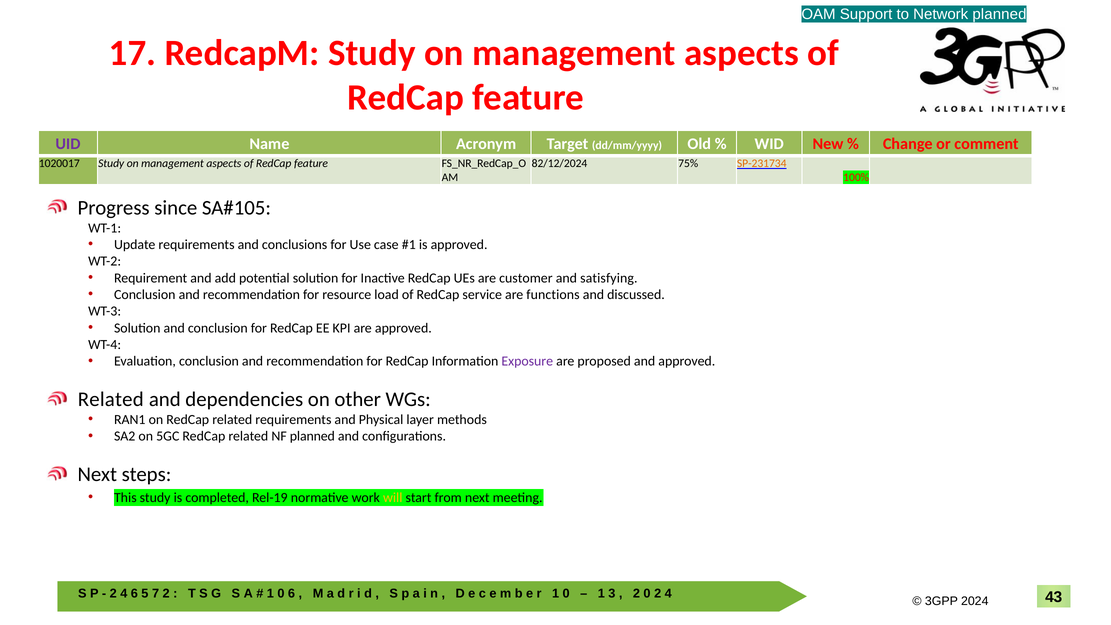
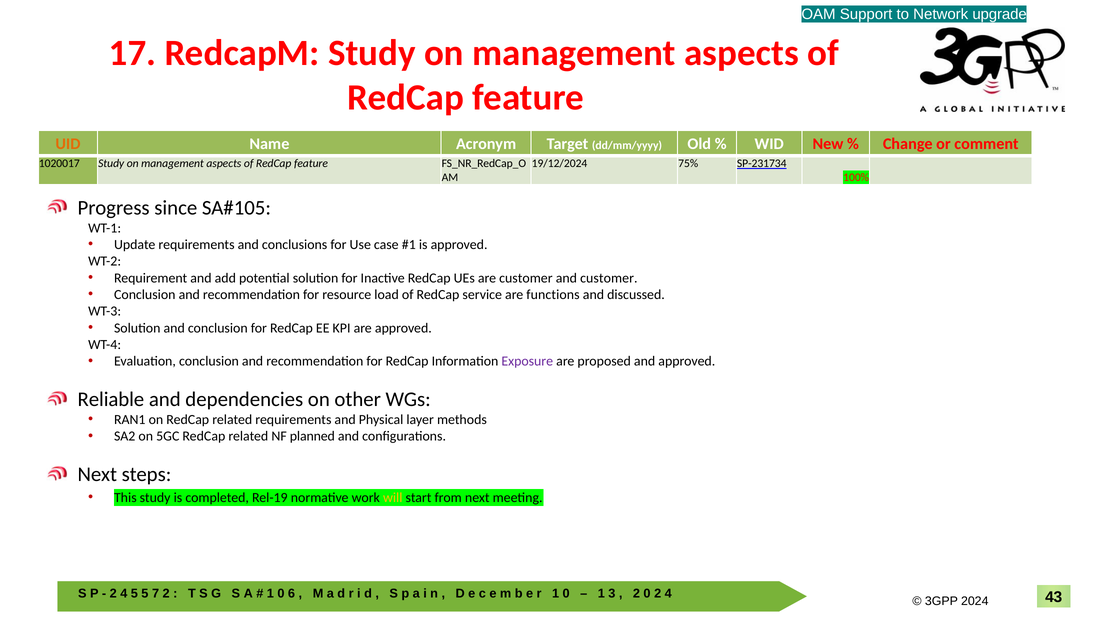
Network planned: planned -> upgrade
UID colour: purple -> orange
82/12/2024: 82/12/2024 -> 19/12/2024
SP-231734 colour: orange -> black
and satisfying: satisfying -> customer
Related at (111, 399): Related -> Reliable
6 at (134, 594): 6 -> 5
